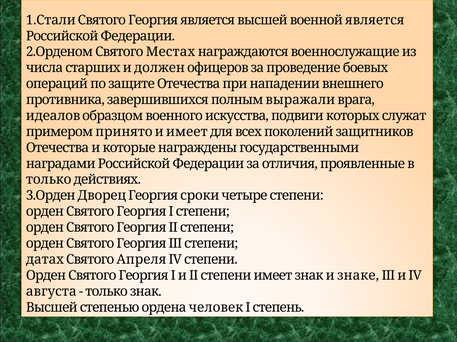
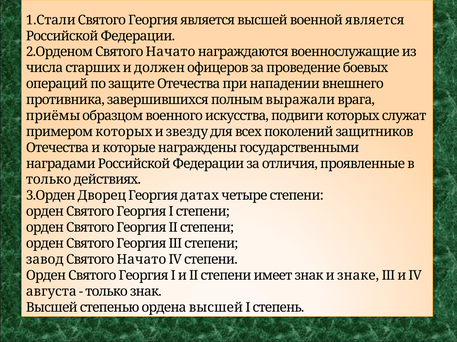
2.Орденом Святого Местах: Местах -> Начато
идеалов: идеалов -> приёмы
примером принято: принято -> которых
и имеет: имеет -> звезду
сроки: сроки -> датах
датах: датах -> завод
Апреля at (141, 260): Апреля -> Начато
ордена человек: человек -> высшей
